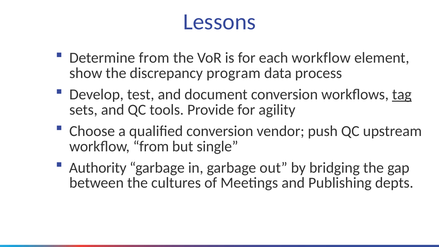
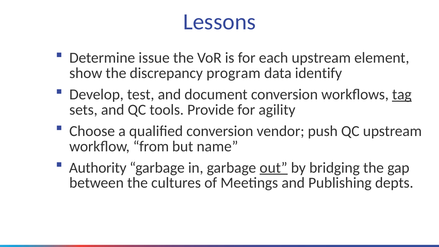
Determine from: from -> issue
each workflow: workflow -> upstream
process: process -> identify
single: single -> name
out underline: none -> present
